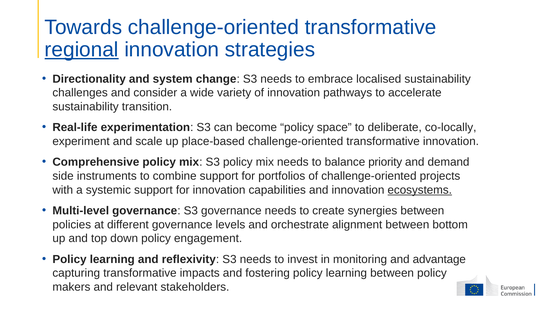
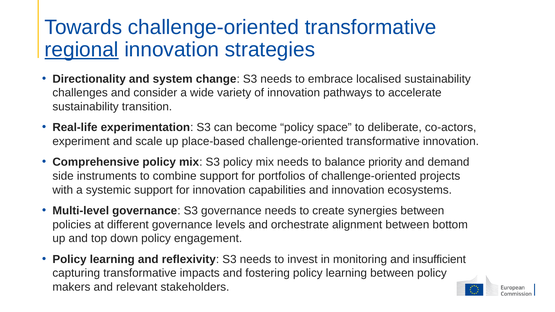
co-locally: co-locally -> co-actors
ecosystems underline: present -> none
advantage: advantage -> insufficient
